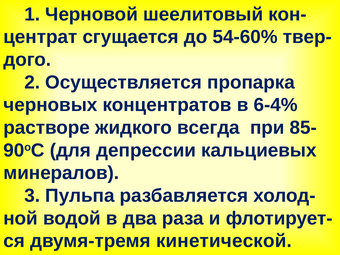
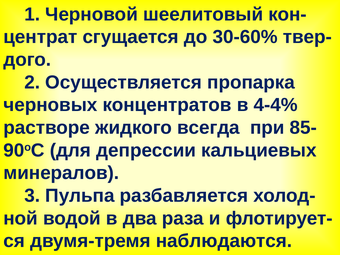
54-60%: 54-60% -> 30-60%
6-4%: 6-4% -> 4-4%
кинетической: кинетической -> наблюдаются
